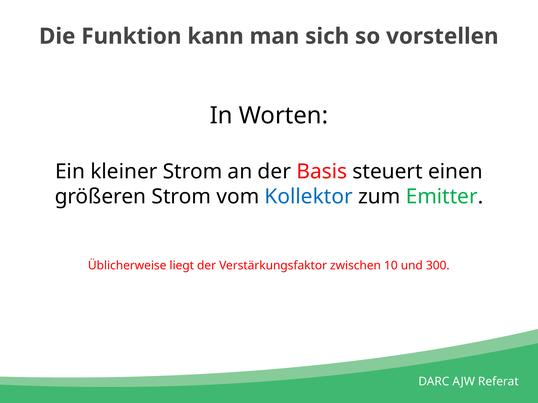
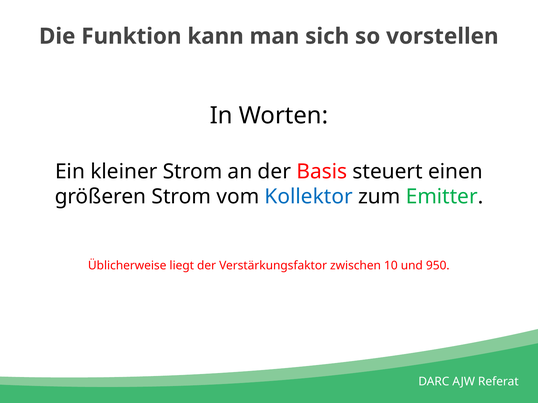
300: 300 -> 950
